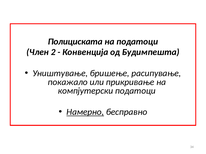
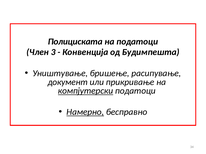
2: 2 -> 3
покажало: покажало -> документ
компјутерски underline: none -> present
